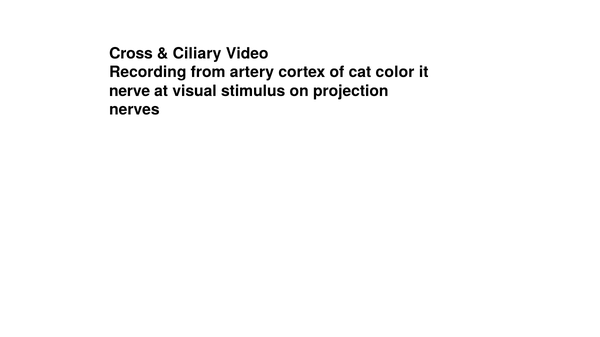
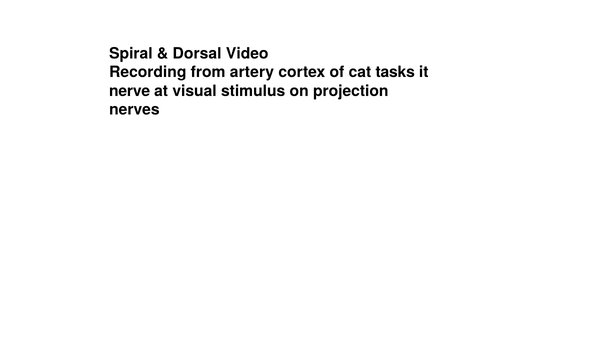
Cross: Cross -> Spiral
Ciliary: Ciliary -> Dorsal
color: color -> tasks
